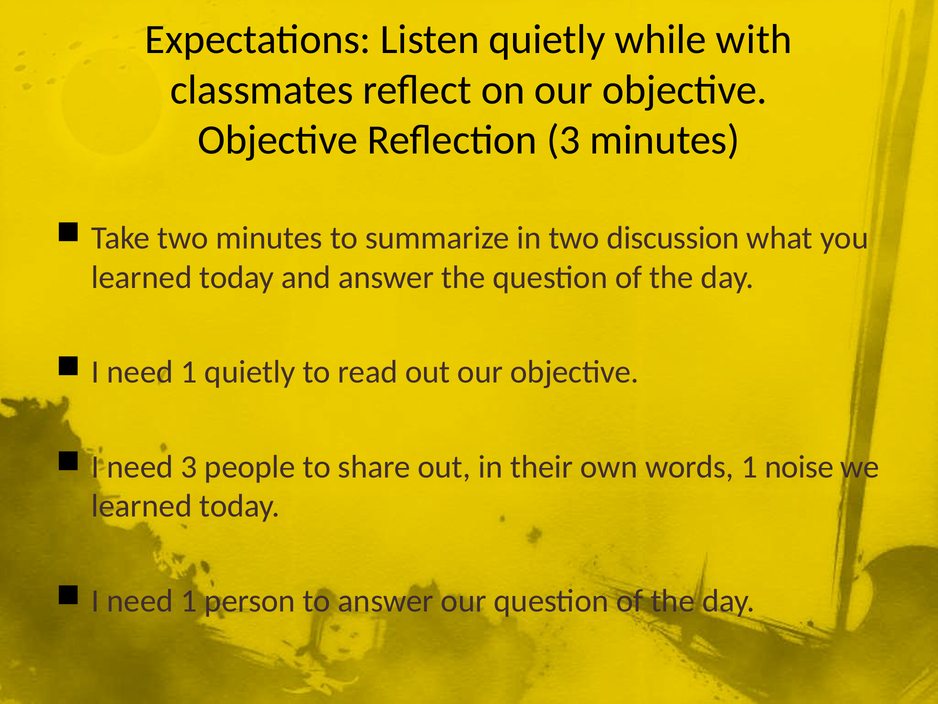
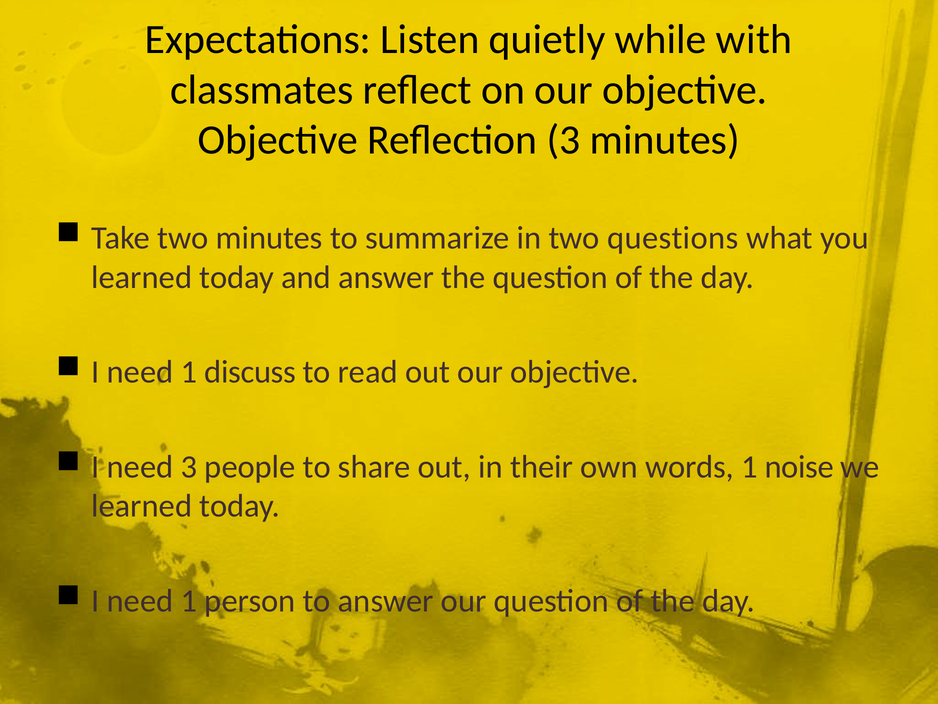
discussion: discussion -> questions
1 quietly: quietly -> discuss
